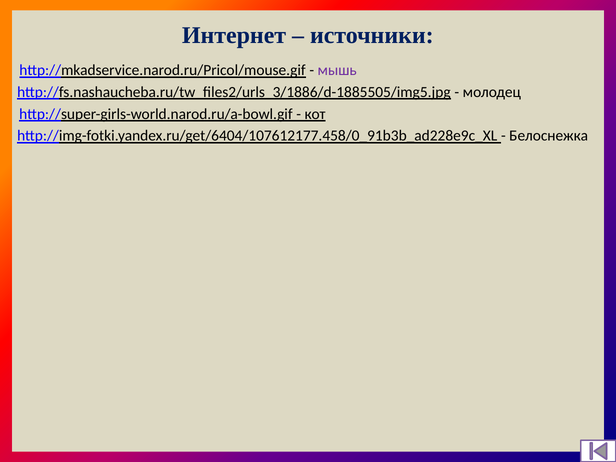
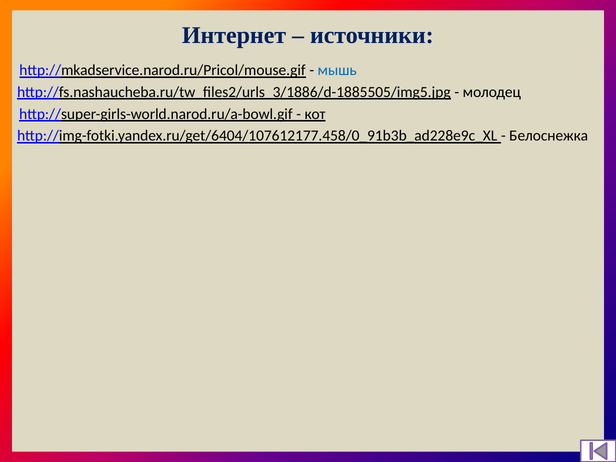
мышь colour: purple -> blue
